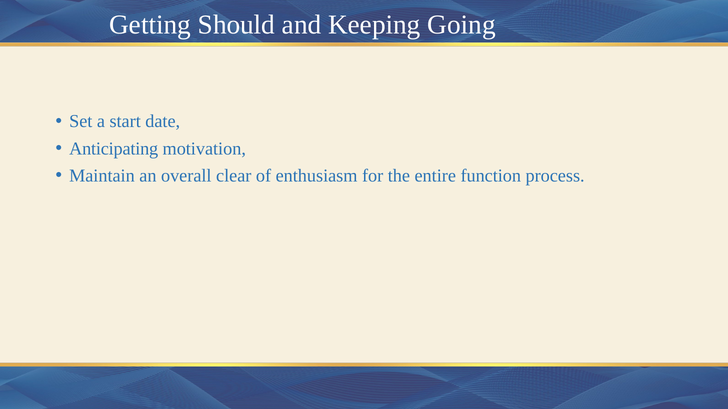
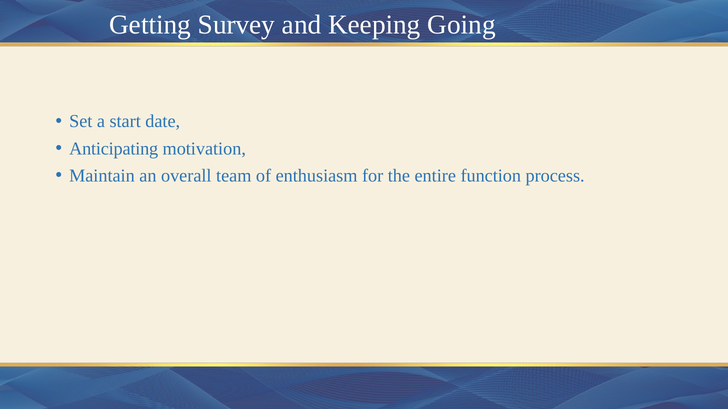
Should: Should -> Survey
clear: clear -> team
